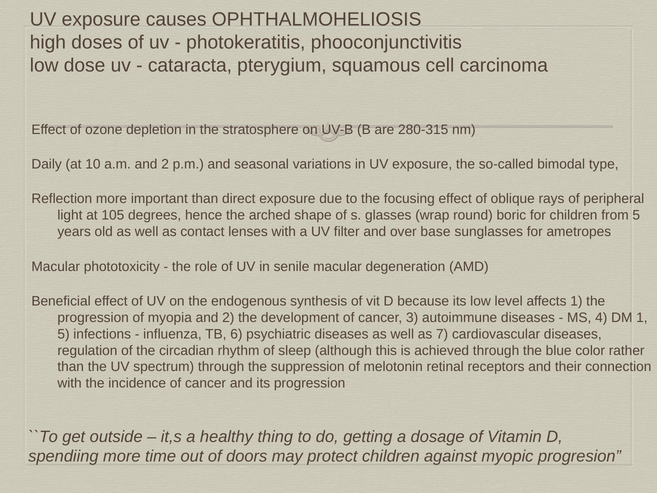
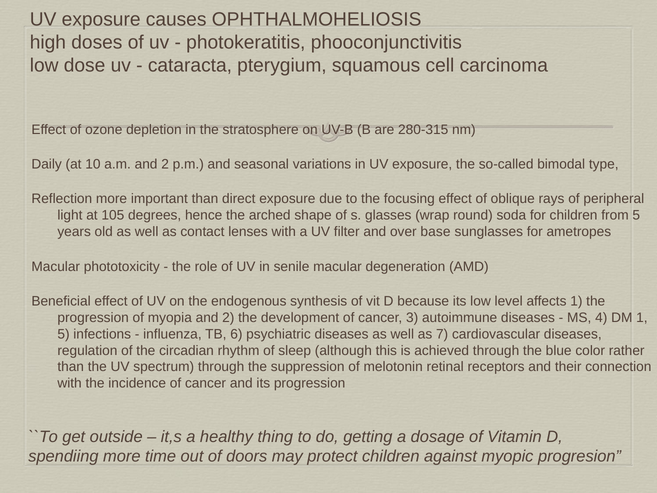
boric: boric -> soda
